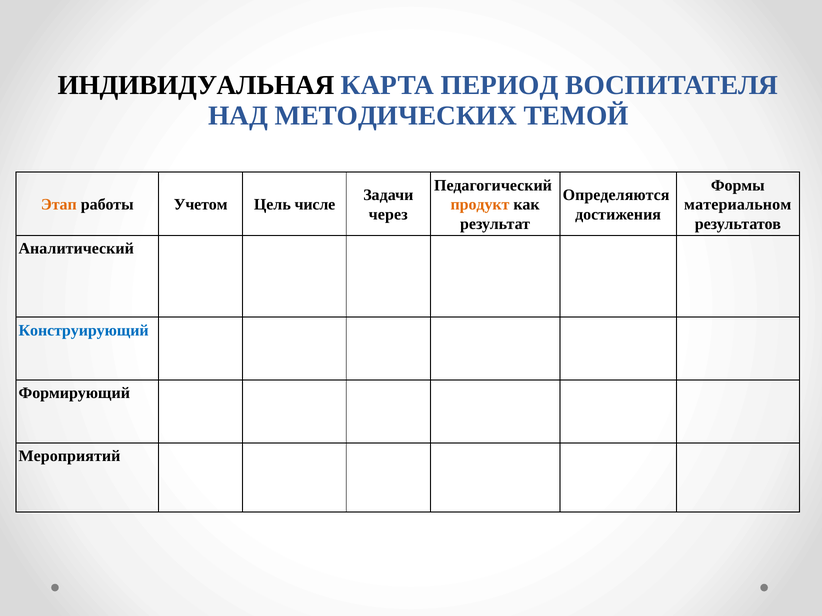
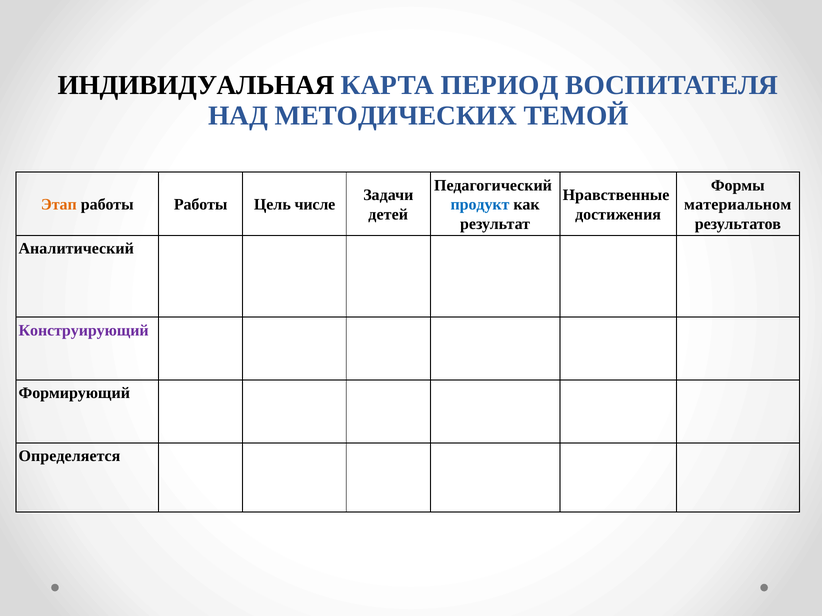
Определяются: Определяются -> Нравственные
работы Учетом: Учетом -> Работы
продукт colour: orange -> blue
через: через -> детей
Конструирующий colour: blue -> purple
Мероприятий: Мероприятий -> Определяется
